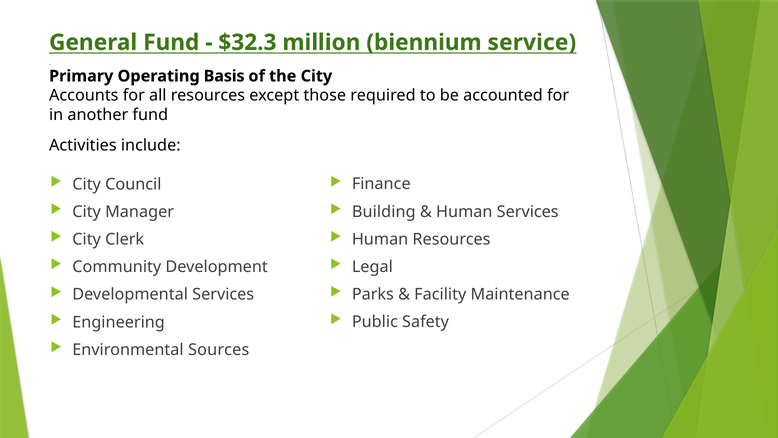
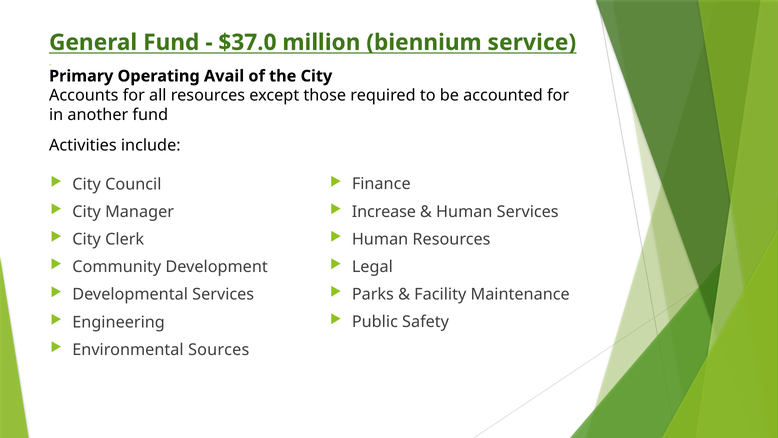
$32.3: $32.3 -> $37.0
Basis: Basis -> Avail
Building: Building -> Increase
